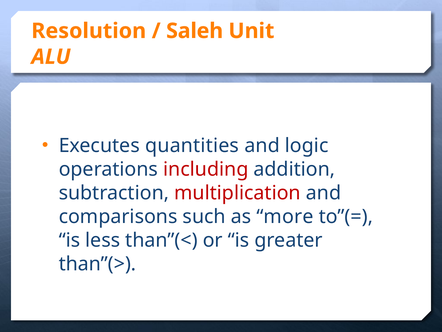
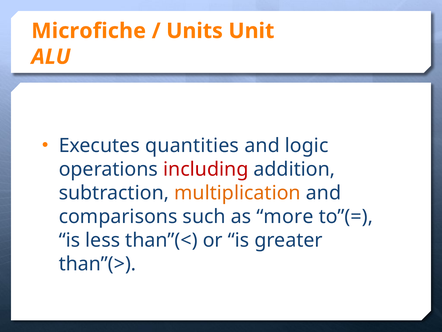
Resolution: Resolution -> Microfiche
Saleh: Saleh -> Units
multiplication colour: red -> orange
